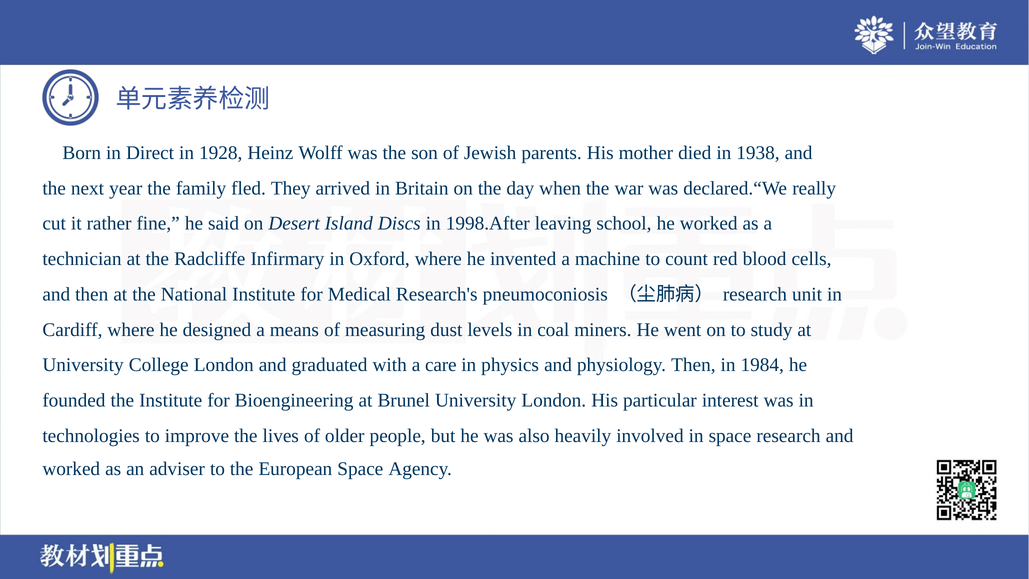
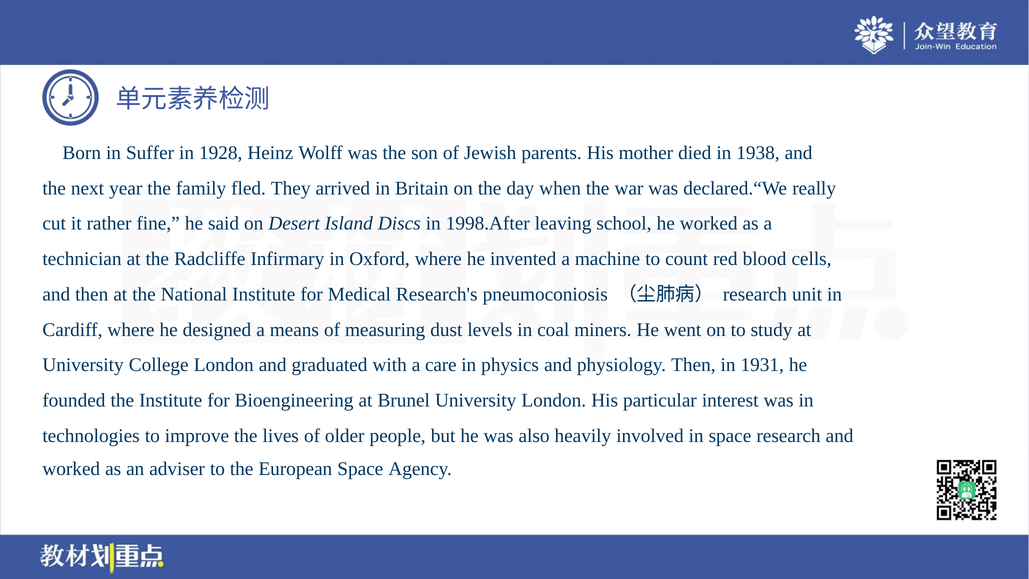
Direct: Direct -> Suffer
1984: 1984 -> 1931
